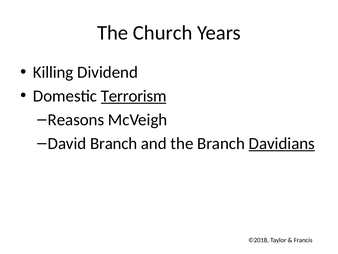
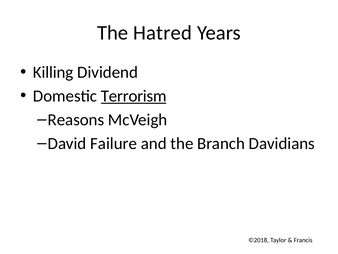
Church: Church -> Hatred
David Branch: Branch -> Failure
Davidians underline: present -> none
